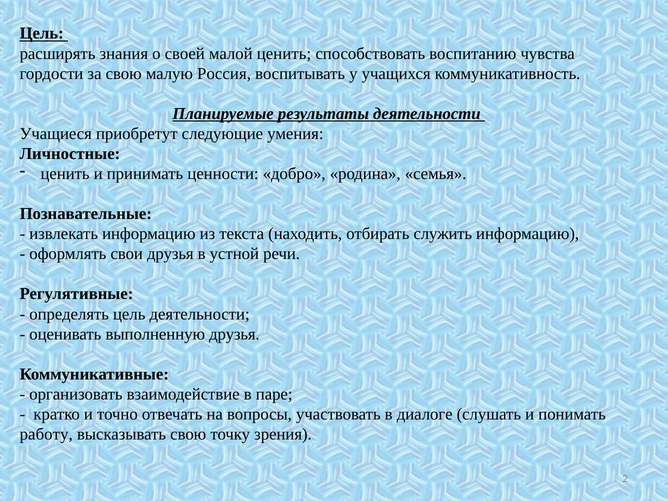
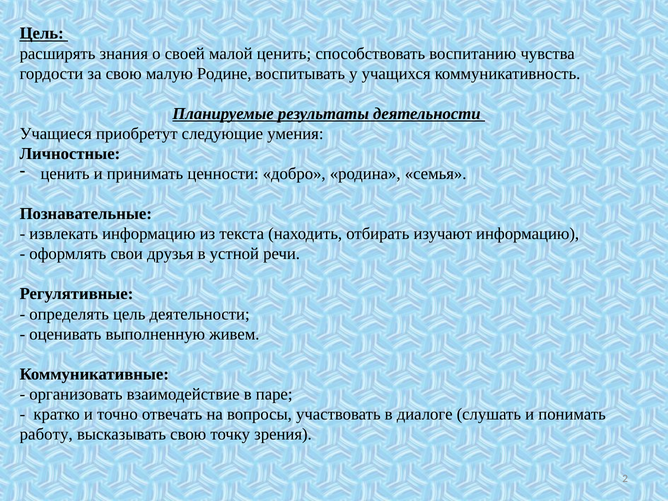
Россия: Россия -> Родине
служить: служить -> изучают
выполненную друзья: друзья -> живем
